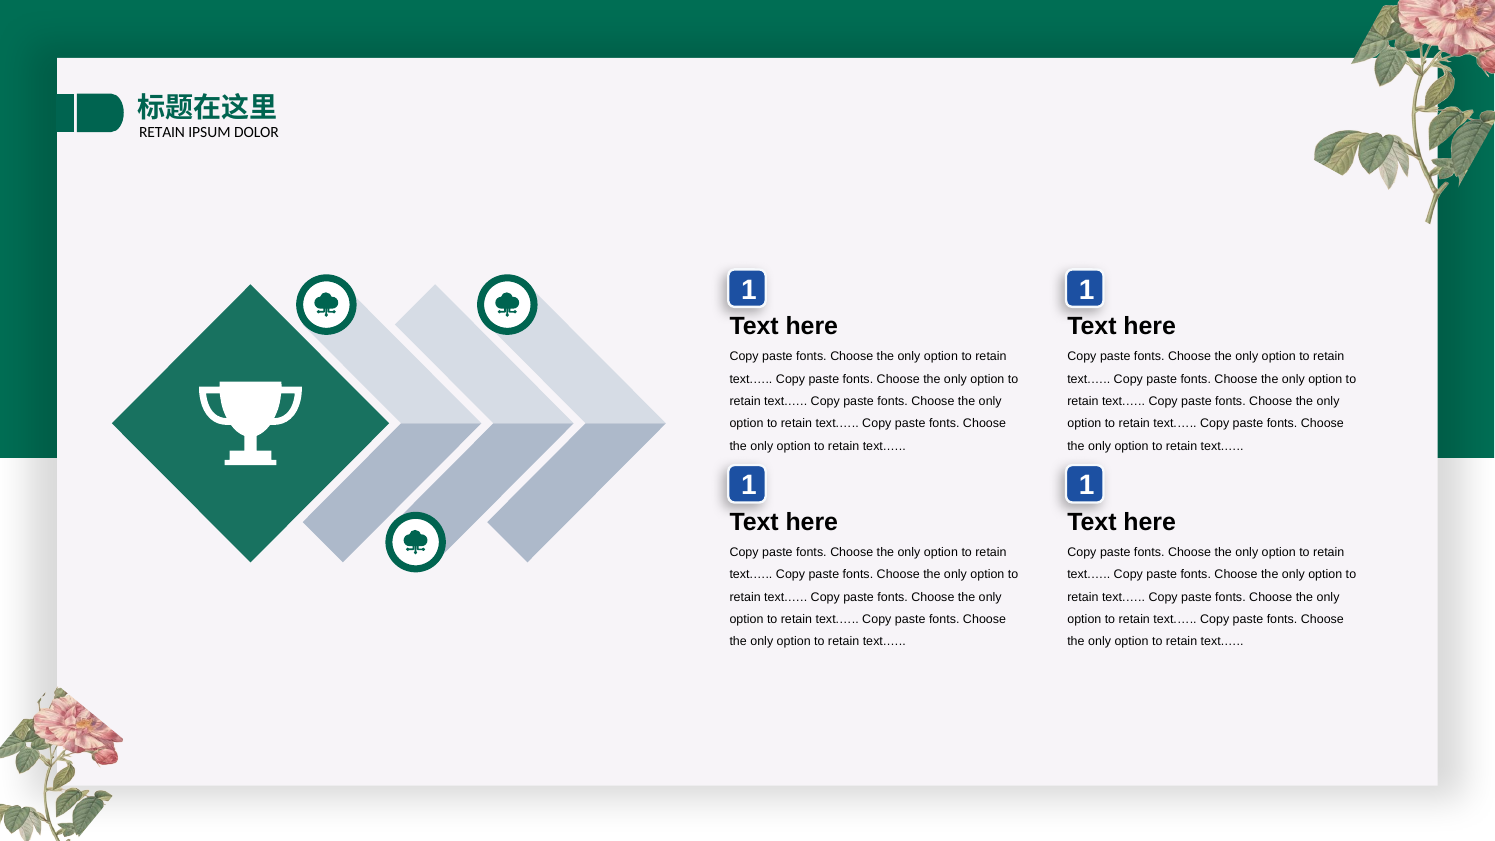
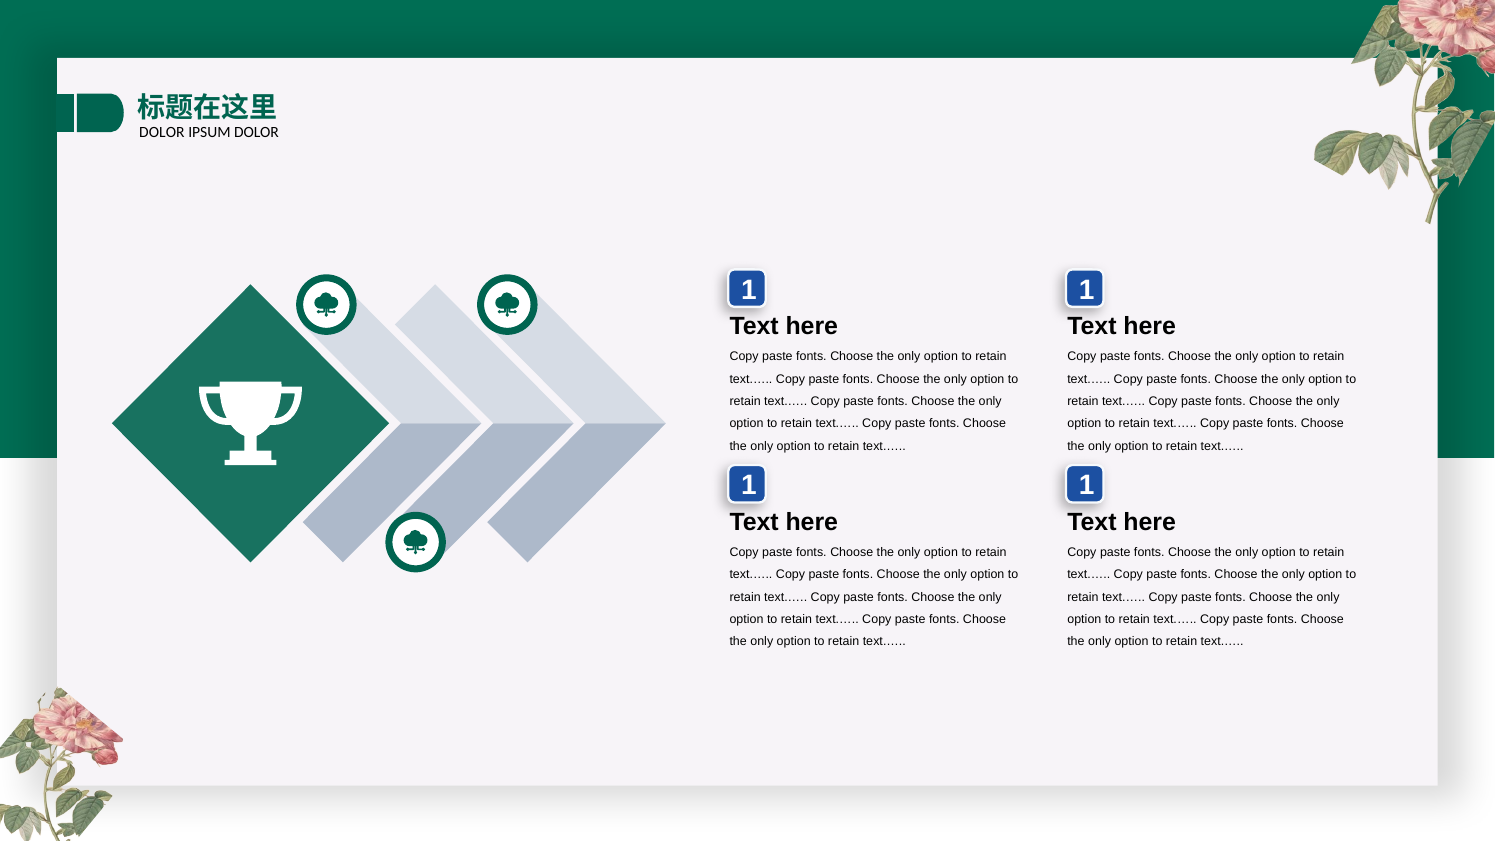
RETAIN at (162, 132): RETAIN -> DOLOR
